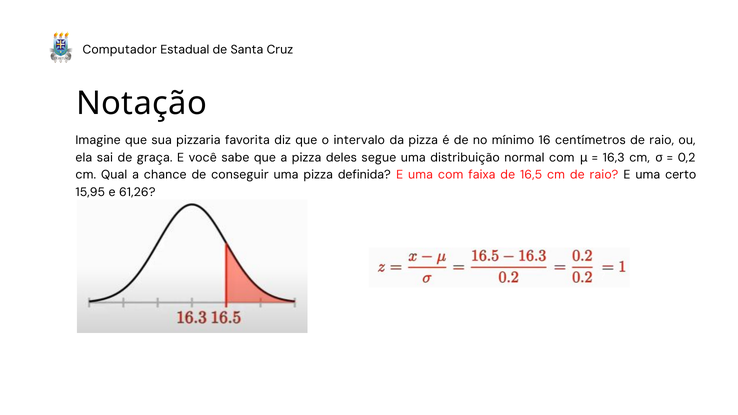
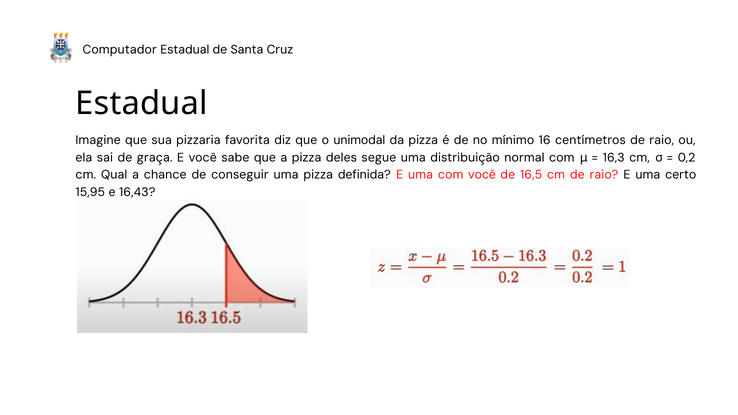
Notação at (142, 103): Notação -> Estadual
intervalo: intervalo -> unimodal
com faixa: faixa -> você
61,26: 61,26 -> 16,43
